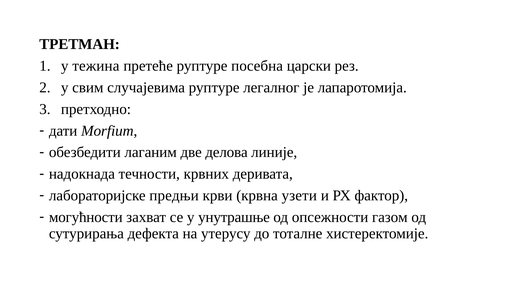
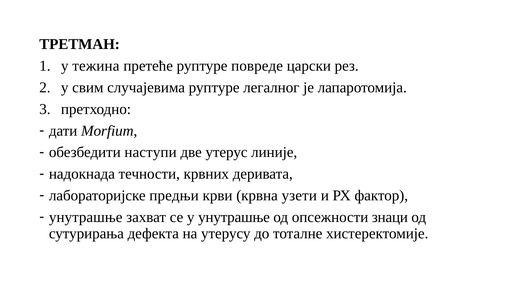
посебна: посебна -> повреде
лаганим: лаганим -> наступи
делова: делова -> утерус
могућности at (86, 217): могућности -> унутрашње
газом: газом -> знаци
